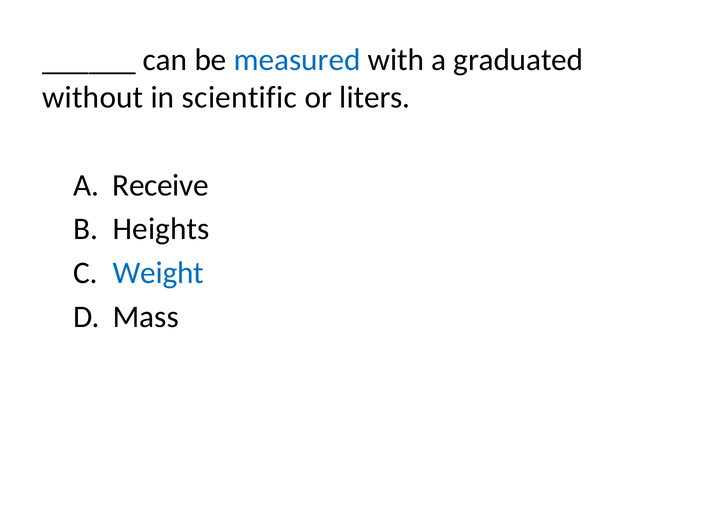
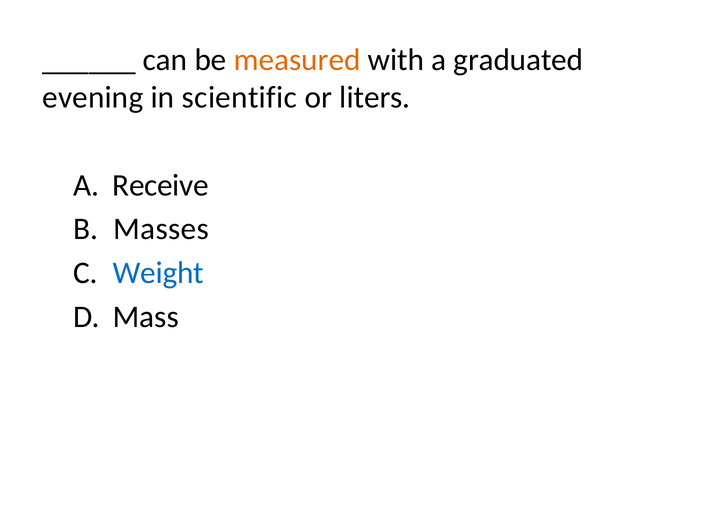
measured colour: blue -> orange
without: without -> evening
Heights: Heights -> Masses
